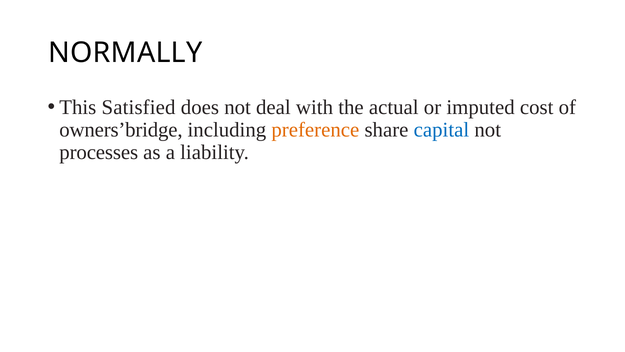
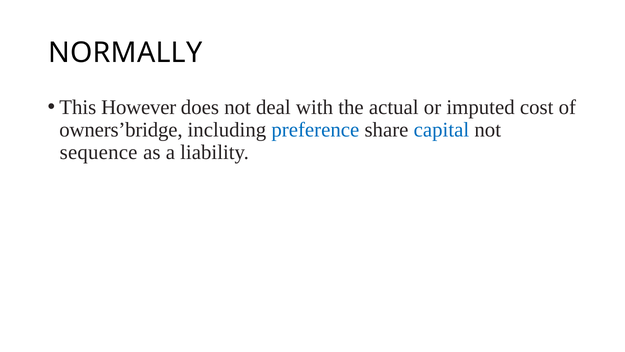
Satisfied: Satisfied -> However
preference colour: orange -> blue
processes: processes -> sequence
